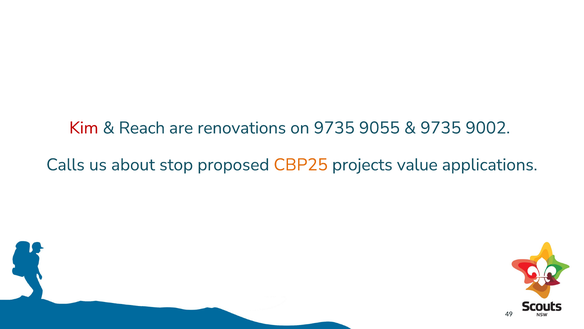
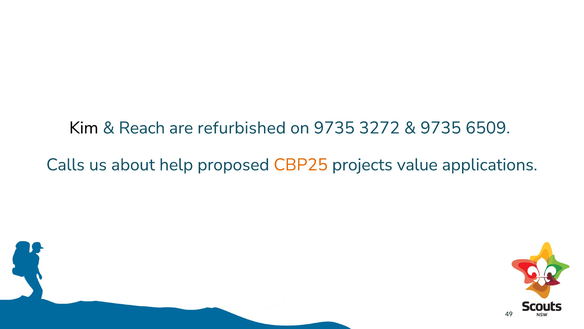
Kim colour: red -> black
renovations: renovations -> refurbished
9055: 9055 -> 3272
9002: 9002 -> 6509
stop: stop -> help
